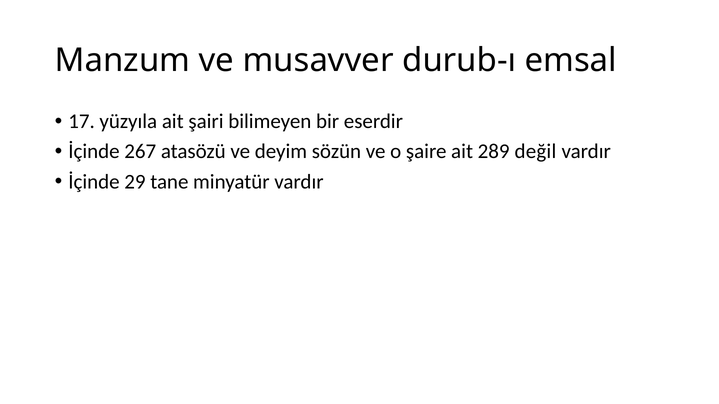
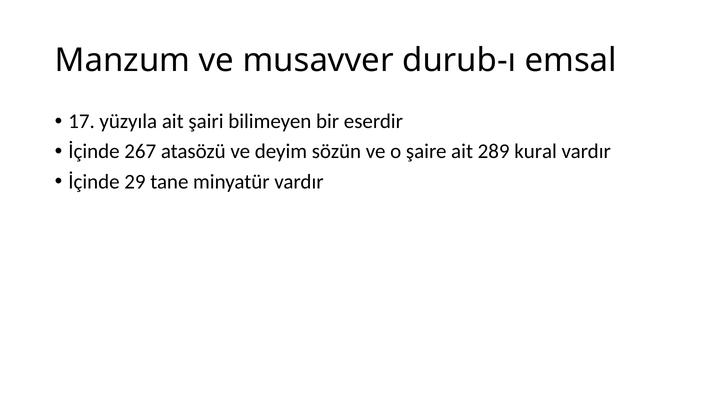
değil: değil -> kural
